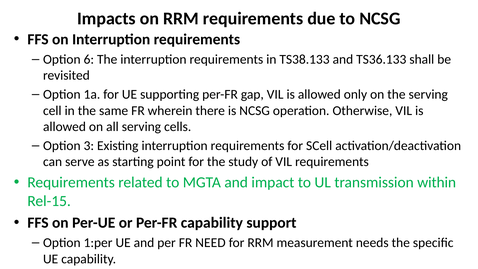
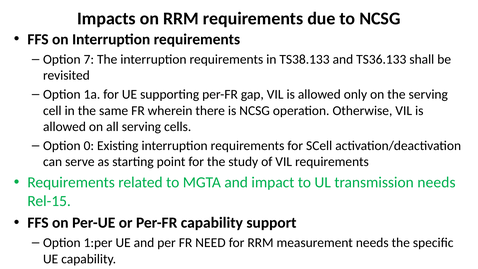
6: 6 -> 7
3: 3 -> 0
transmission within: within -> needs
